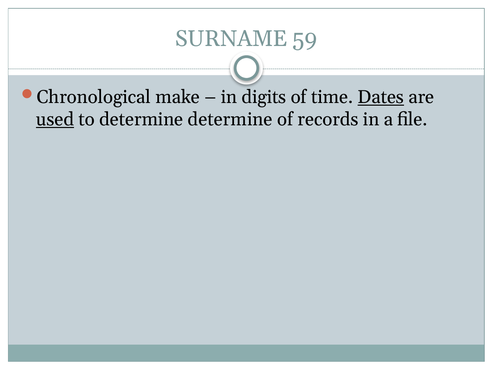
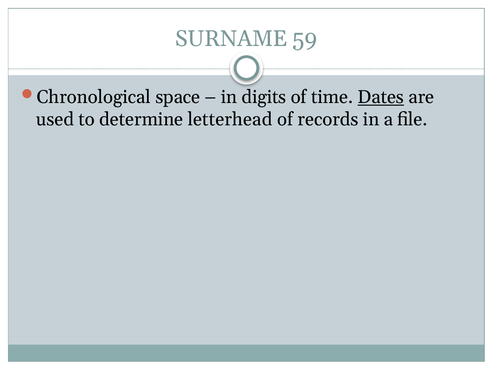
make: make -> space
used underline: present -> none
determine determine: determine -> letterhead
